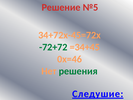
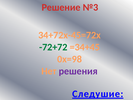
№5: №5 -> №3
0х=46: 0х=46 -> 0х=98
решения colour: green -> purple
